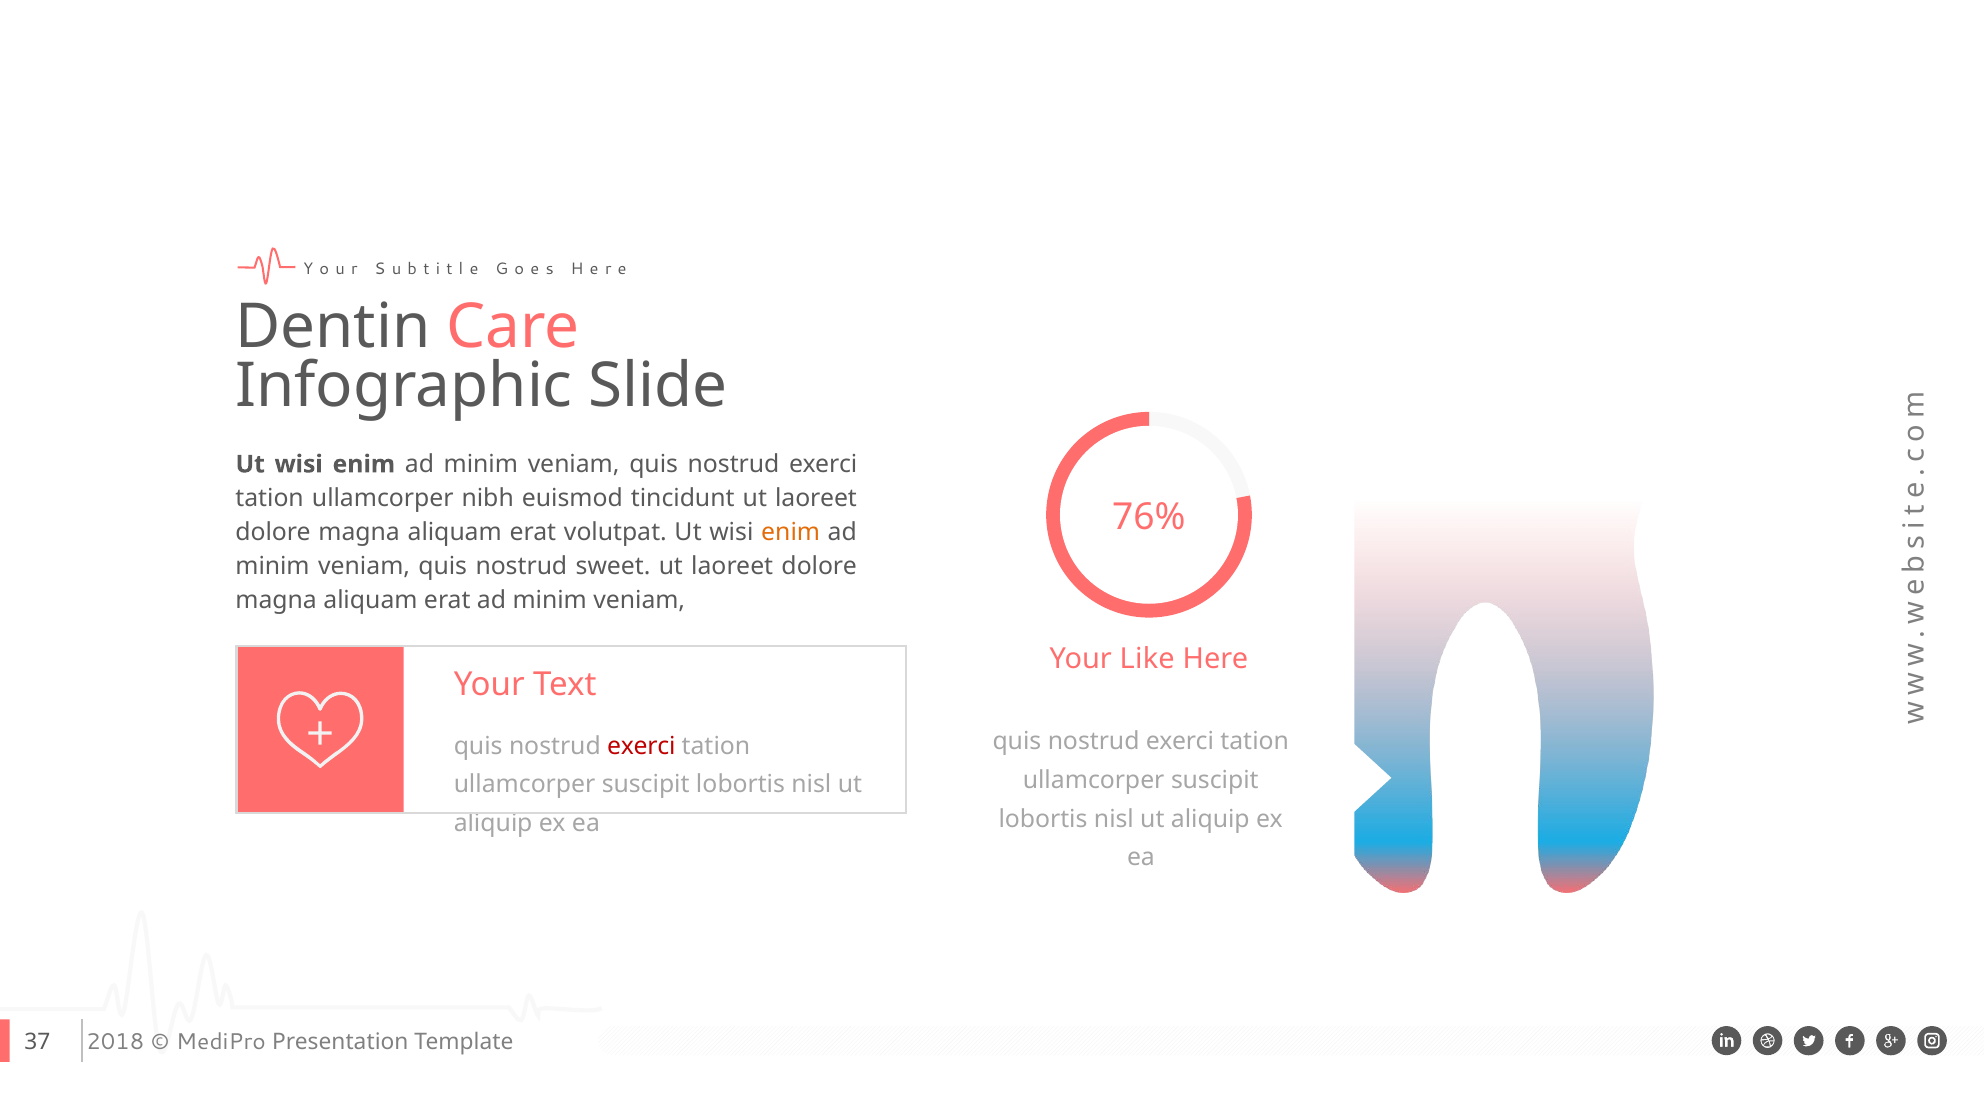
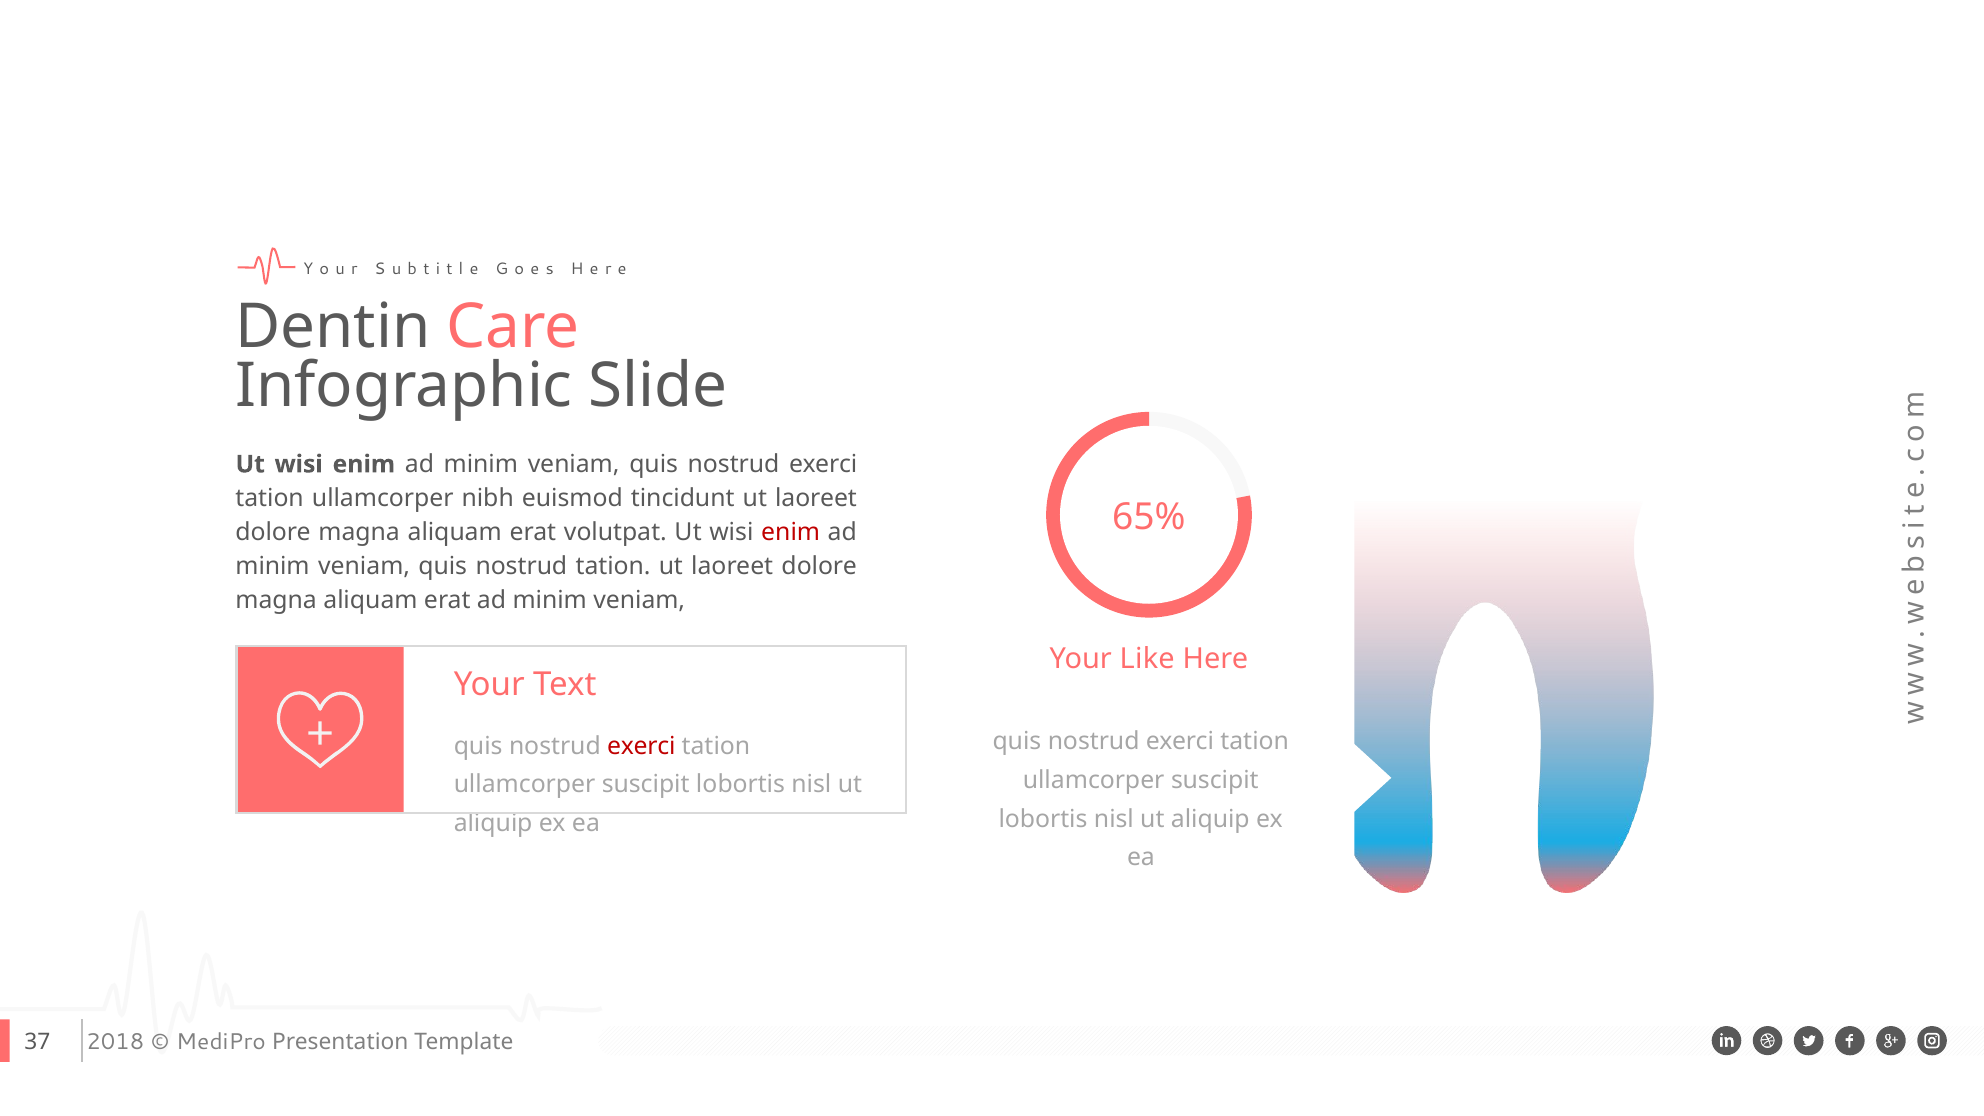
76%: 76% -> 65%
enim at (791, 532) colour: orange -> red
nostrud sweet: sweet -> tation
